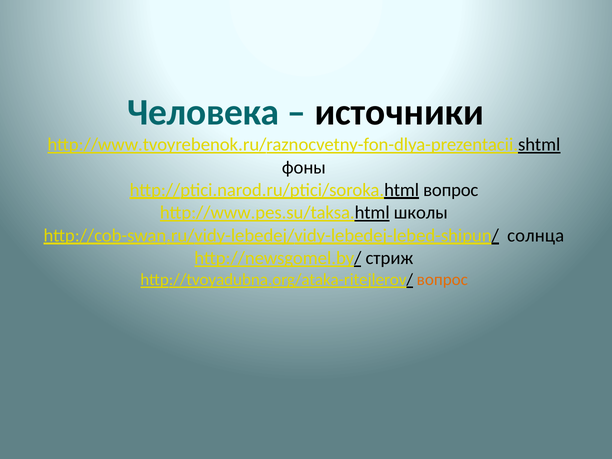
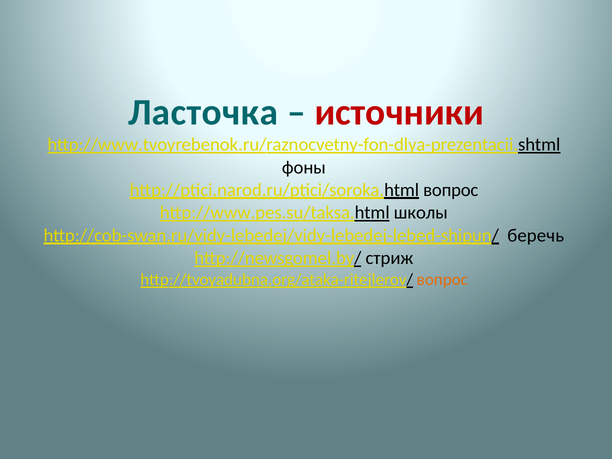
Человека: Человека -> Ласточка
источники colour: black -> red
солнца: солнца -> беречь
